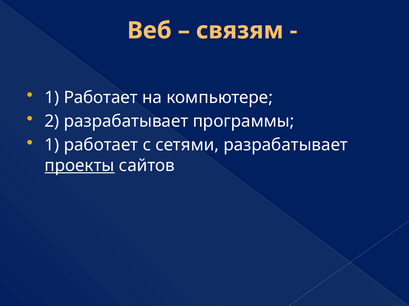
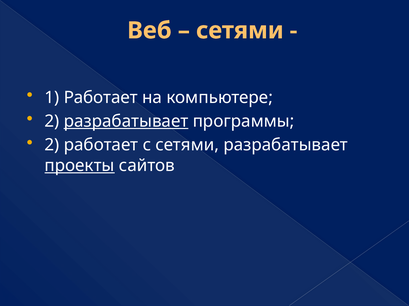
связям at (240, 31): связям -> сетями
разрабатывает at (126, 122) underline: none -> present
1 at (52, 145): 1 -> 2
